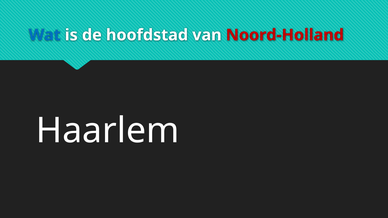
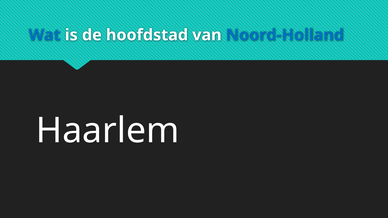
Noord-Holland colour: red -> blue
